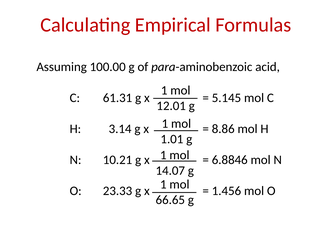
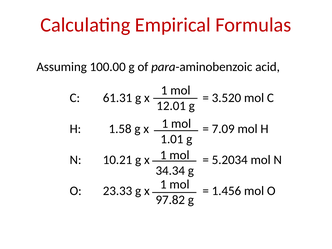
5.145: 5.145 -> 3.520
3.14: 3.14 -> 1.58
8.86: 8.86 -> 7.09
6.8846: 6.8846 -> 5.2034
14.07: 14.07 -> 34.34
66.65: 66.65 -> 97.82
